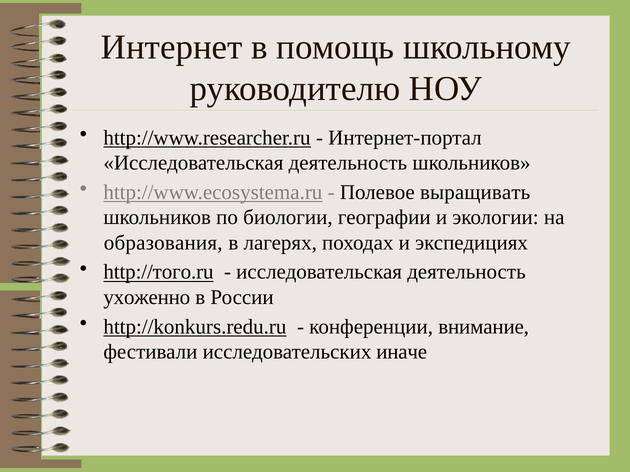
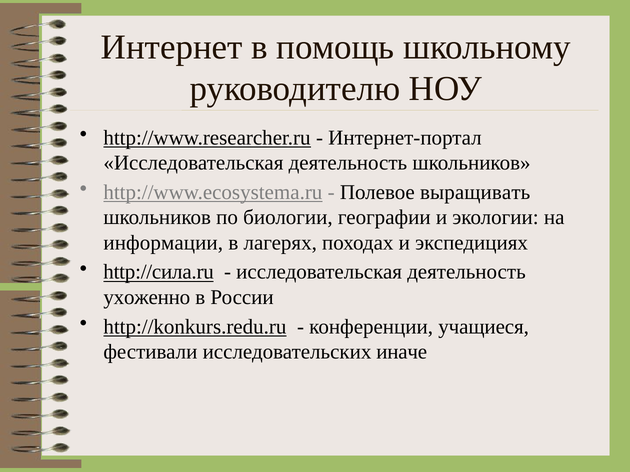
образования: образования -> информации
http://того.ru: http://того.ru -> http://сила.ru
внимание: внимание -> учащиеся
